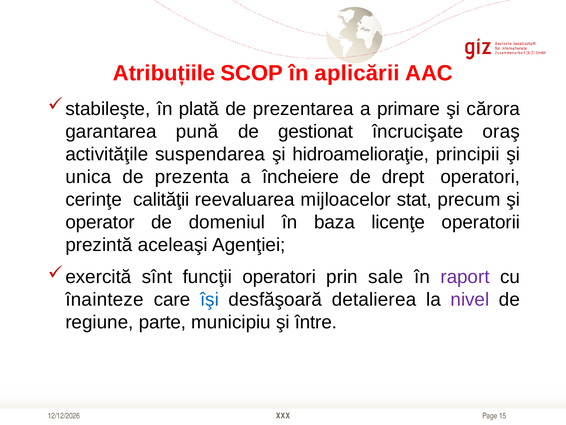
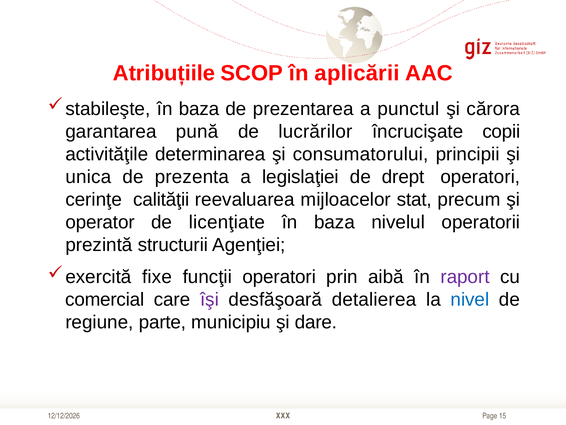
plată at (199, 109): plată -> baza
primare: primare -> punctul
gestionat: gestionat -> lucrărilor
oraş: oraş -> copii
suspendarea: suspendarea -> determinarea
hidroamelioraţie: hidroamelioraţie -> consumatorului
încheiere: încheiere -> legislaţiei
domeniul: domeniul -> licenţiate
licenţe: licenţe -> nivelul
aceleaşi: aceleaşi -> structurii
sînt: sînt -> fixe
sale: sale -> aibă
înainteze: înainteze -> comercial
îşi colour: blue -> purple
nivel colour: purple -> blue
între: între -> dare
